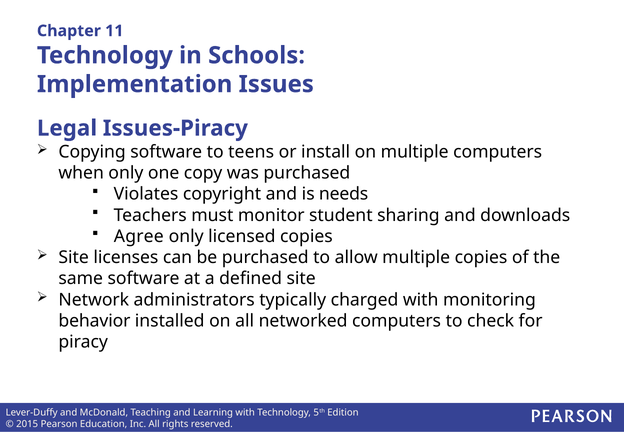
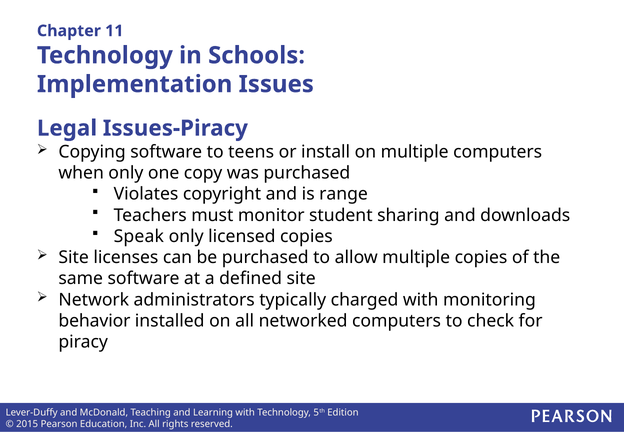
needs: needs -> range
Agree: Agree -> Speak
